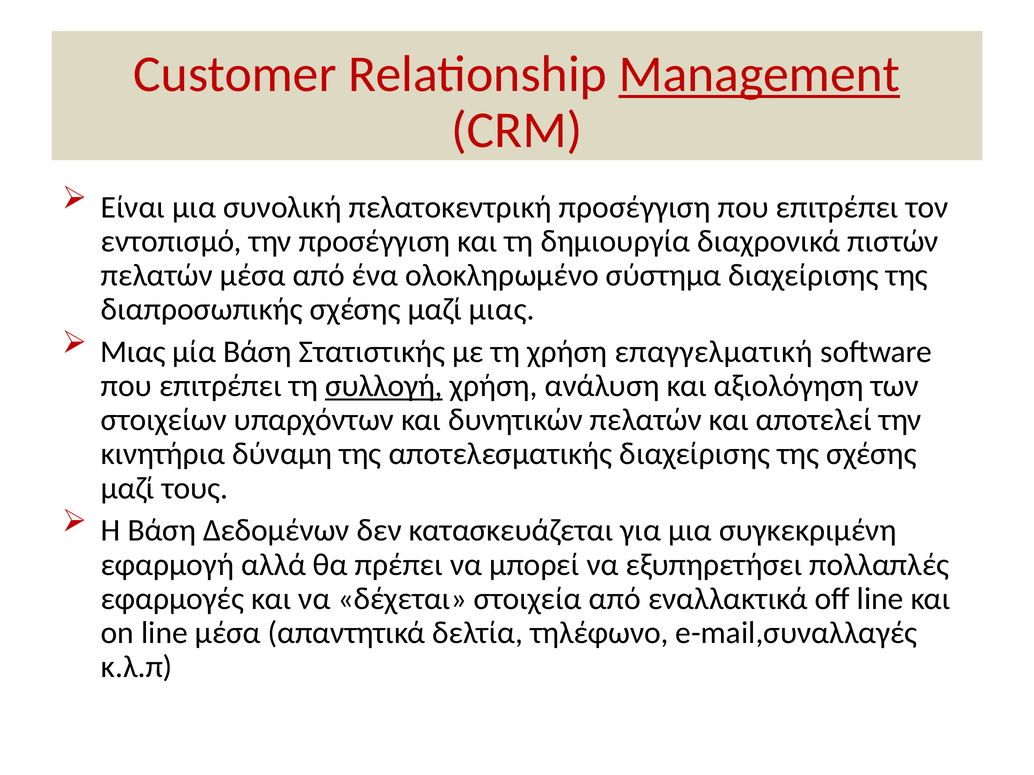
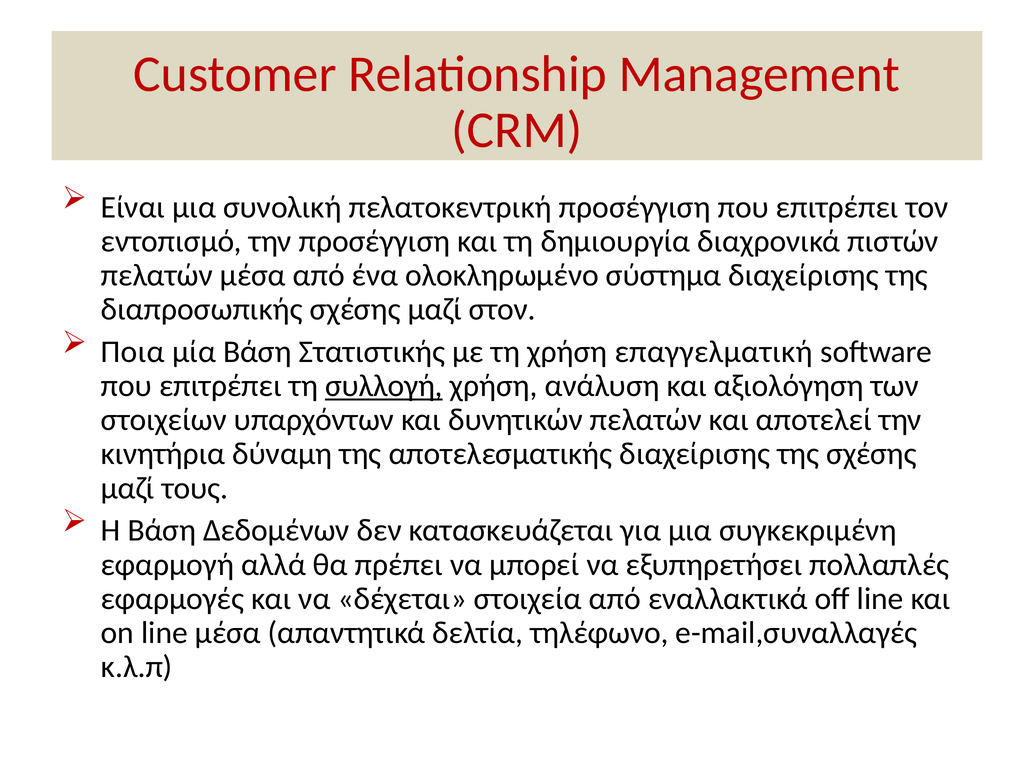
Management underline: present -> none
μαζί μιας: μιας -> στον
Μιας at (133, 352): Μιας -> Ποια
